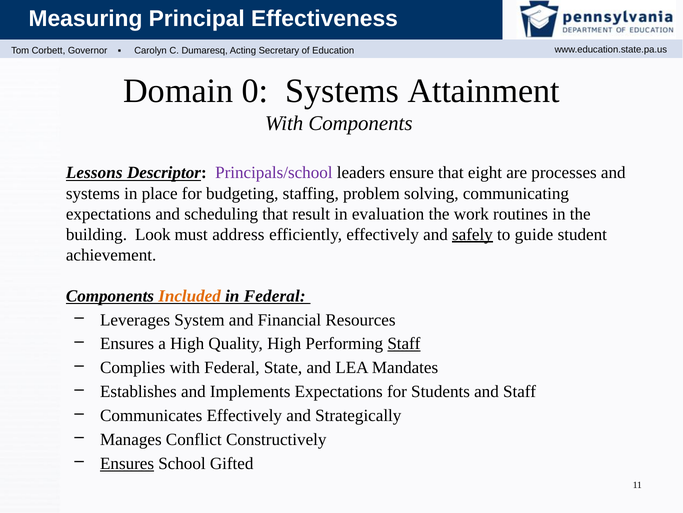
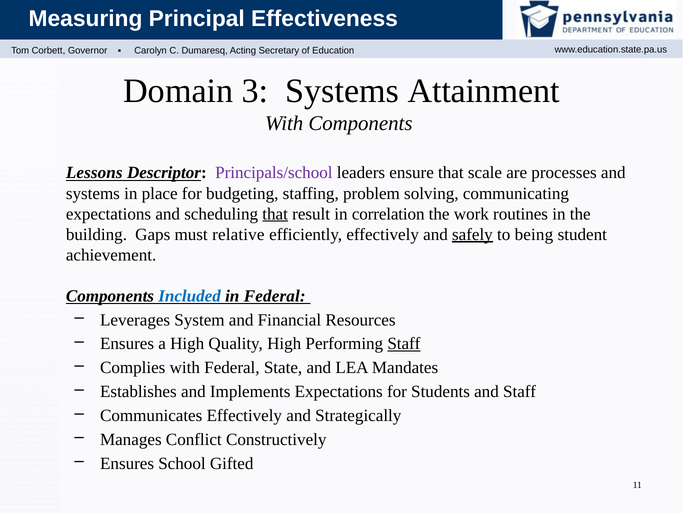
0: 0 -> 3
eight: eight -> scale
that at (275, 214) underline: none -> present
evaluation: evaluation -> correlation
Look: Look -> Gaps
address: address -> relative
guide: guide -> being
Included colour: orange -> blue
Ensures at (127, 463) underline: present -> none
